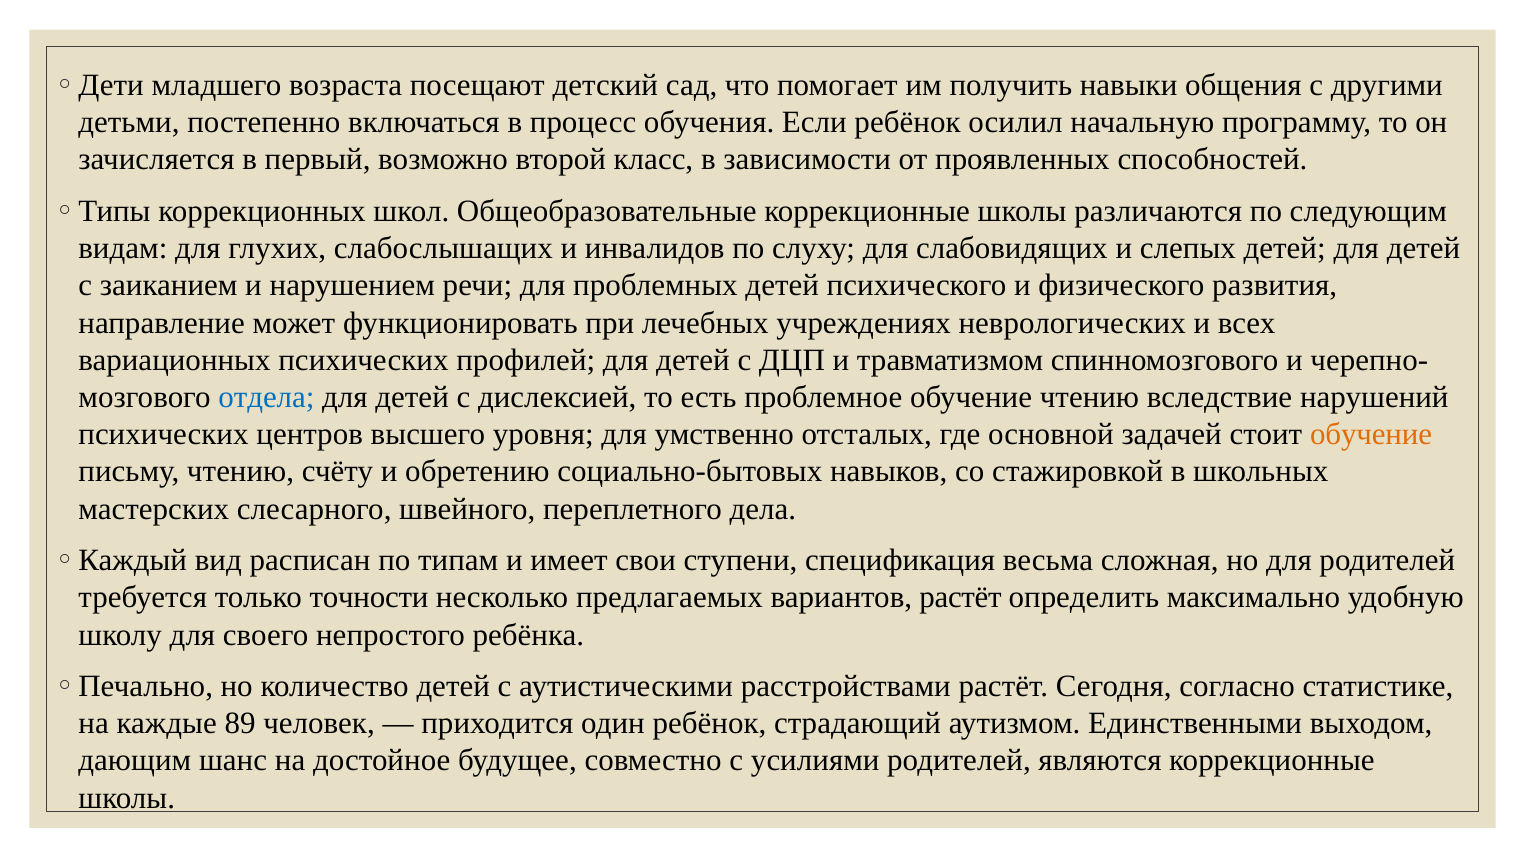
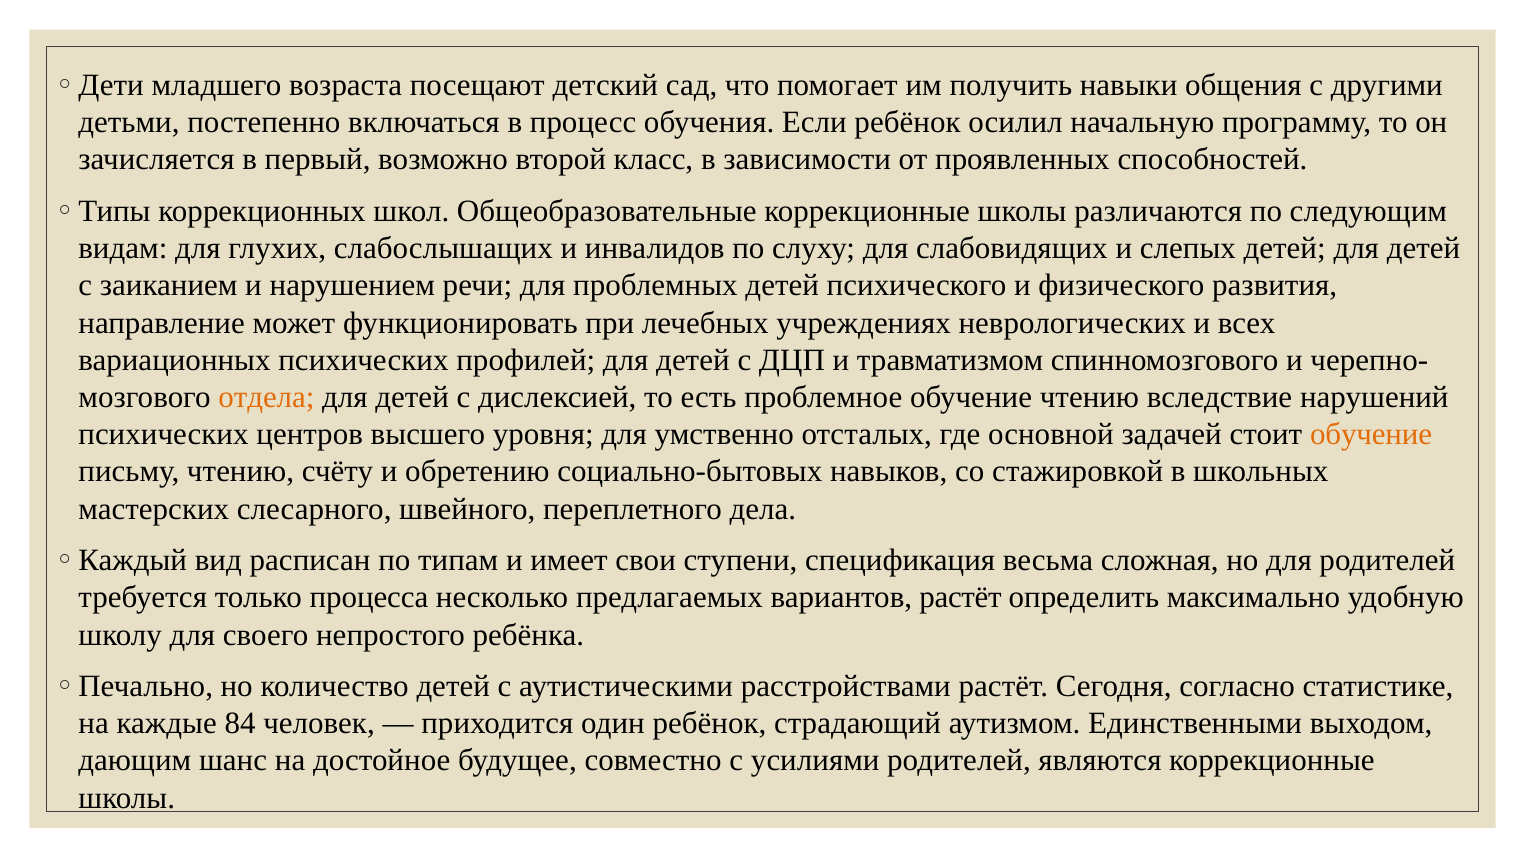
отдела colour: blue -> orange
точности: точности -> процесса
89: 89 -> 84
